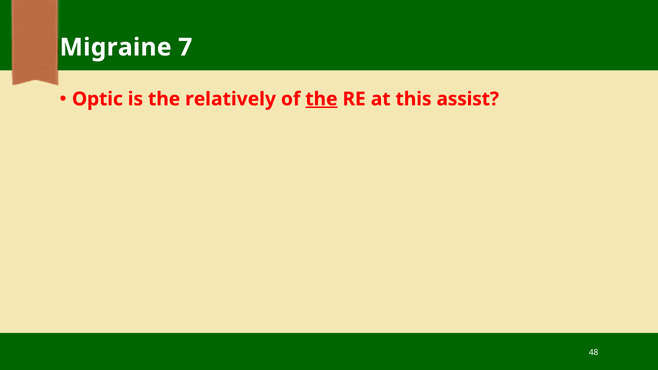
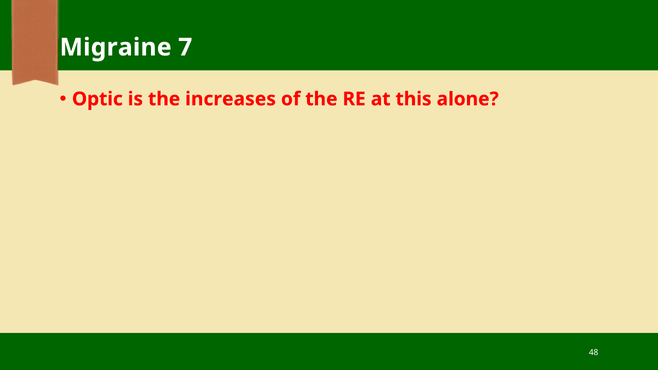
relatively: relatively -> increases
the at (321, 99) underline: present -> none
assist: assist -> alone
